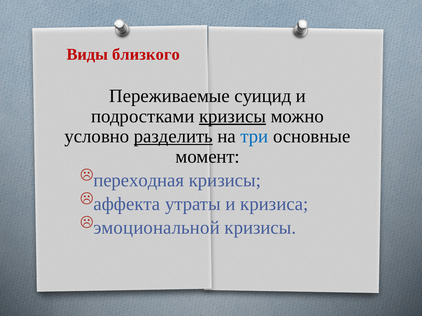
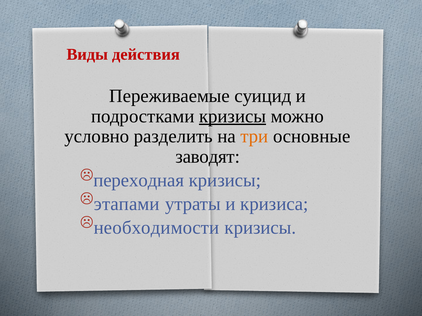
близкого: близкого -> действия
разделить underline: present -> none
три colour: blue -> orange
момент: момент -> заводят
аффекта: аффекта -> этапами
эмоциональной: эмоциональной -> необходимости
